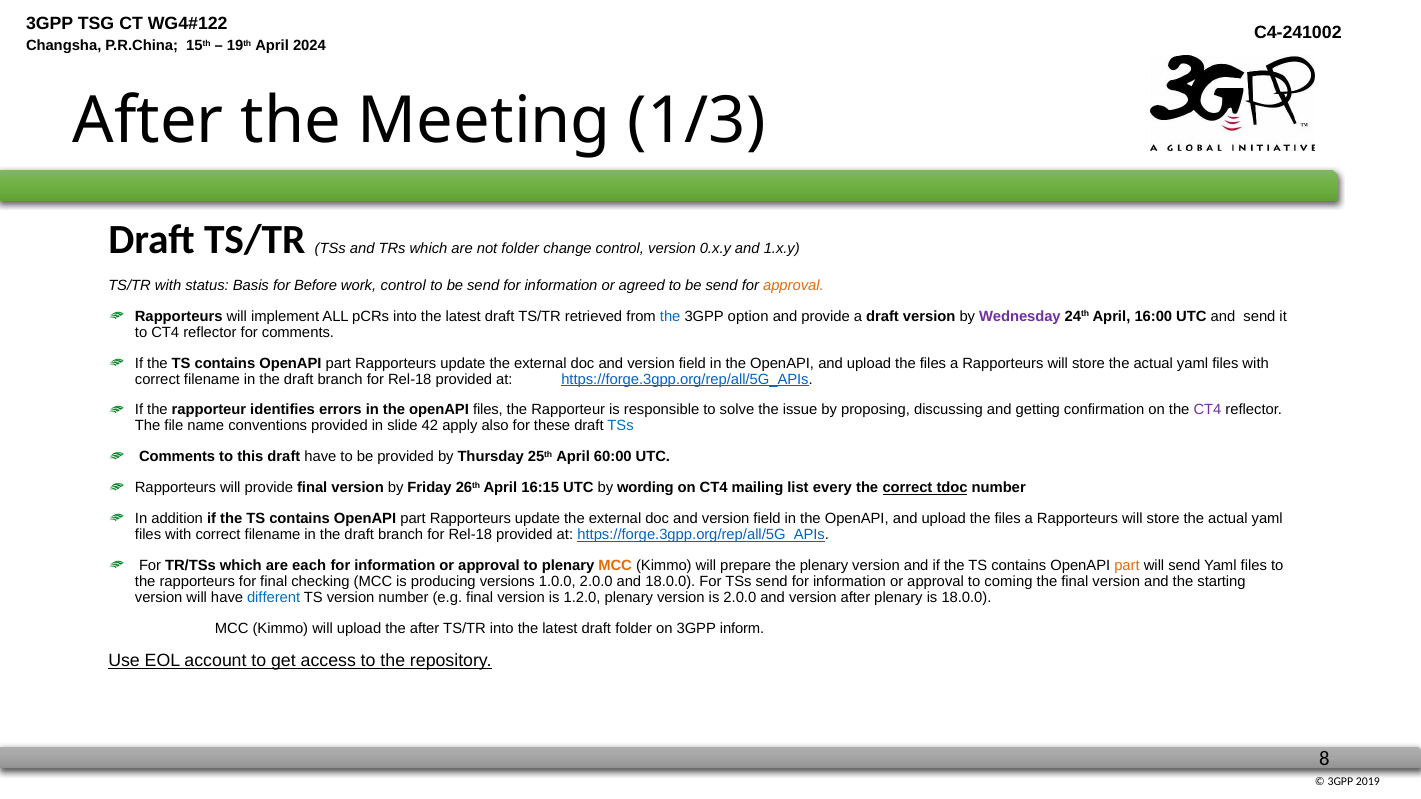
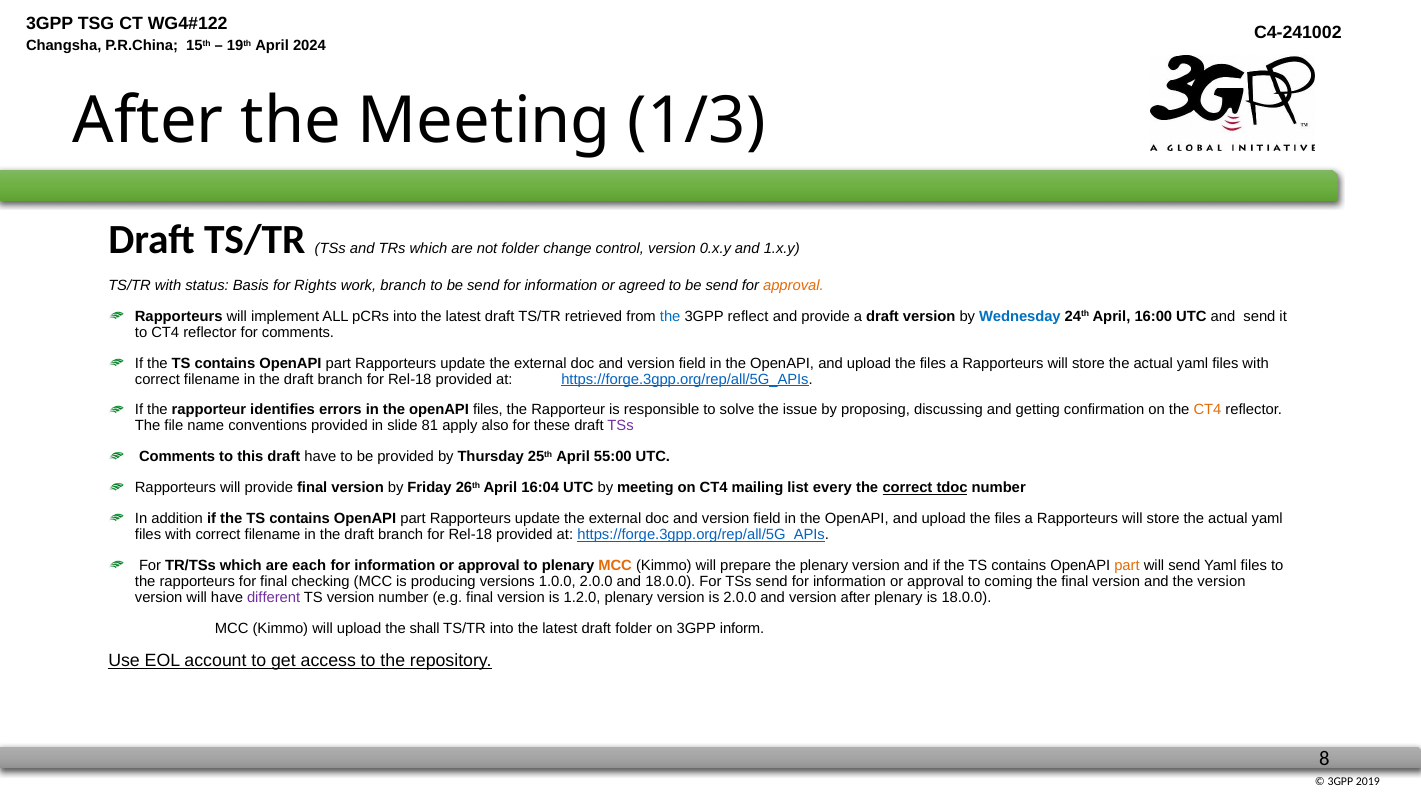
Before: Before -> Rights
work control: control -> branch
option: option -> reflect
Wednesday colour: purple -> blue
CT4 at (1207, 410) colour: purple -> orange
42: 42 -> 81
TSs at (621, 426) colour: blue -> purple
60:00: 60:00 -> 55:00
16:15: 16:15 -> 16:04
by wording: wording -> meeting
the starting: starting -> version
different colour: blue -> purple
the after: after -> shall
